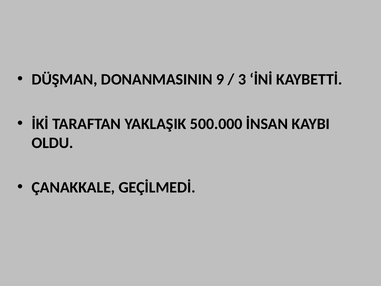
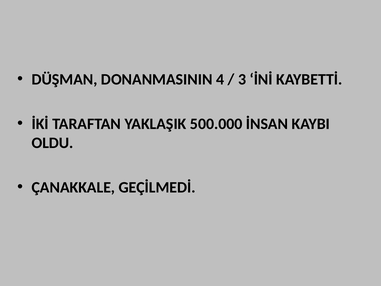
9: 9 -> 4
